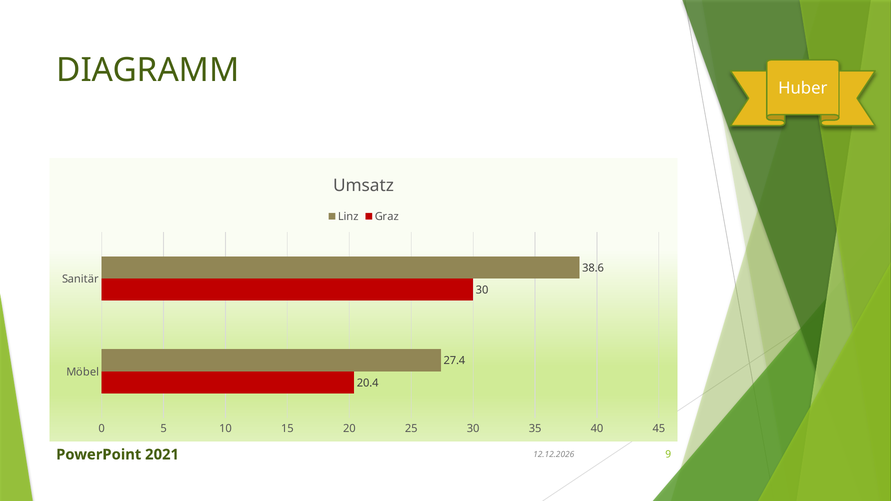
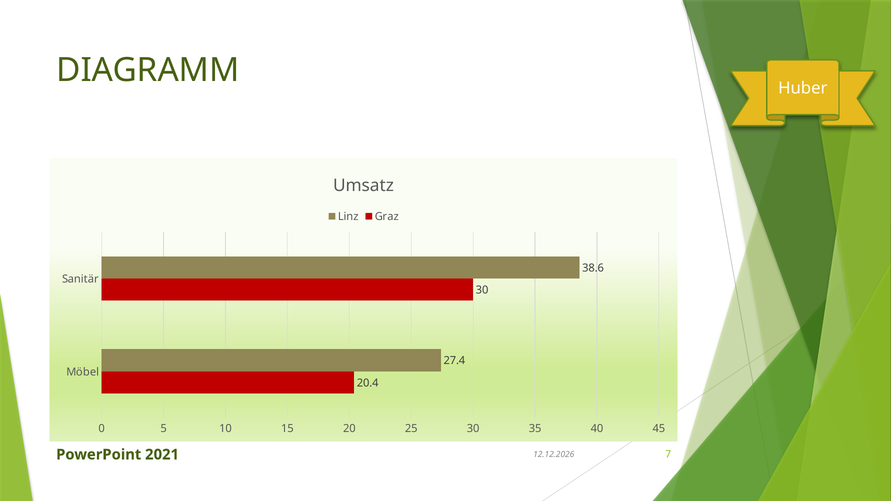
9: 9 -> 7
